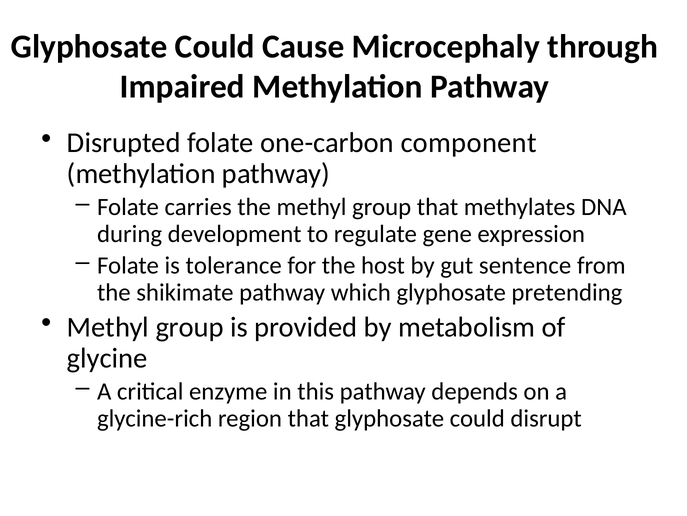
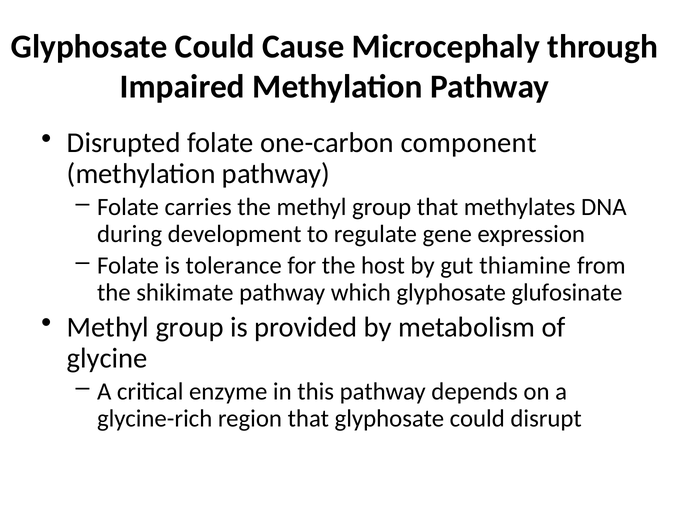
sentence: sentence -> thiamine
pretending: pretending -> glufosinate
